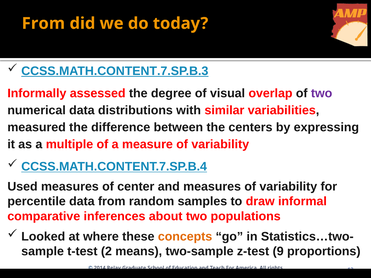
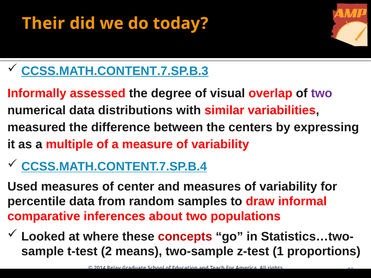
From at (43, 23): From -> Their
concepts colour: orange -> red
9: 9 -> 1
